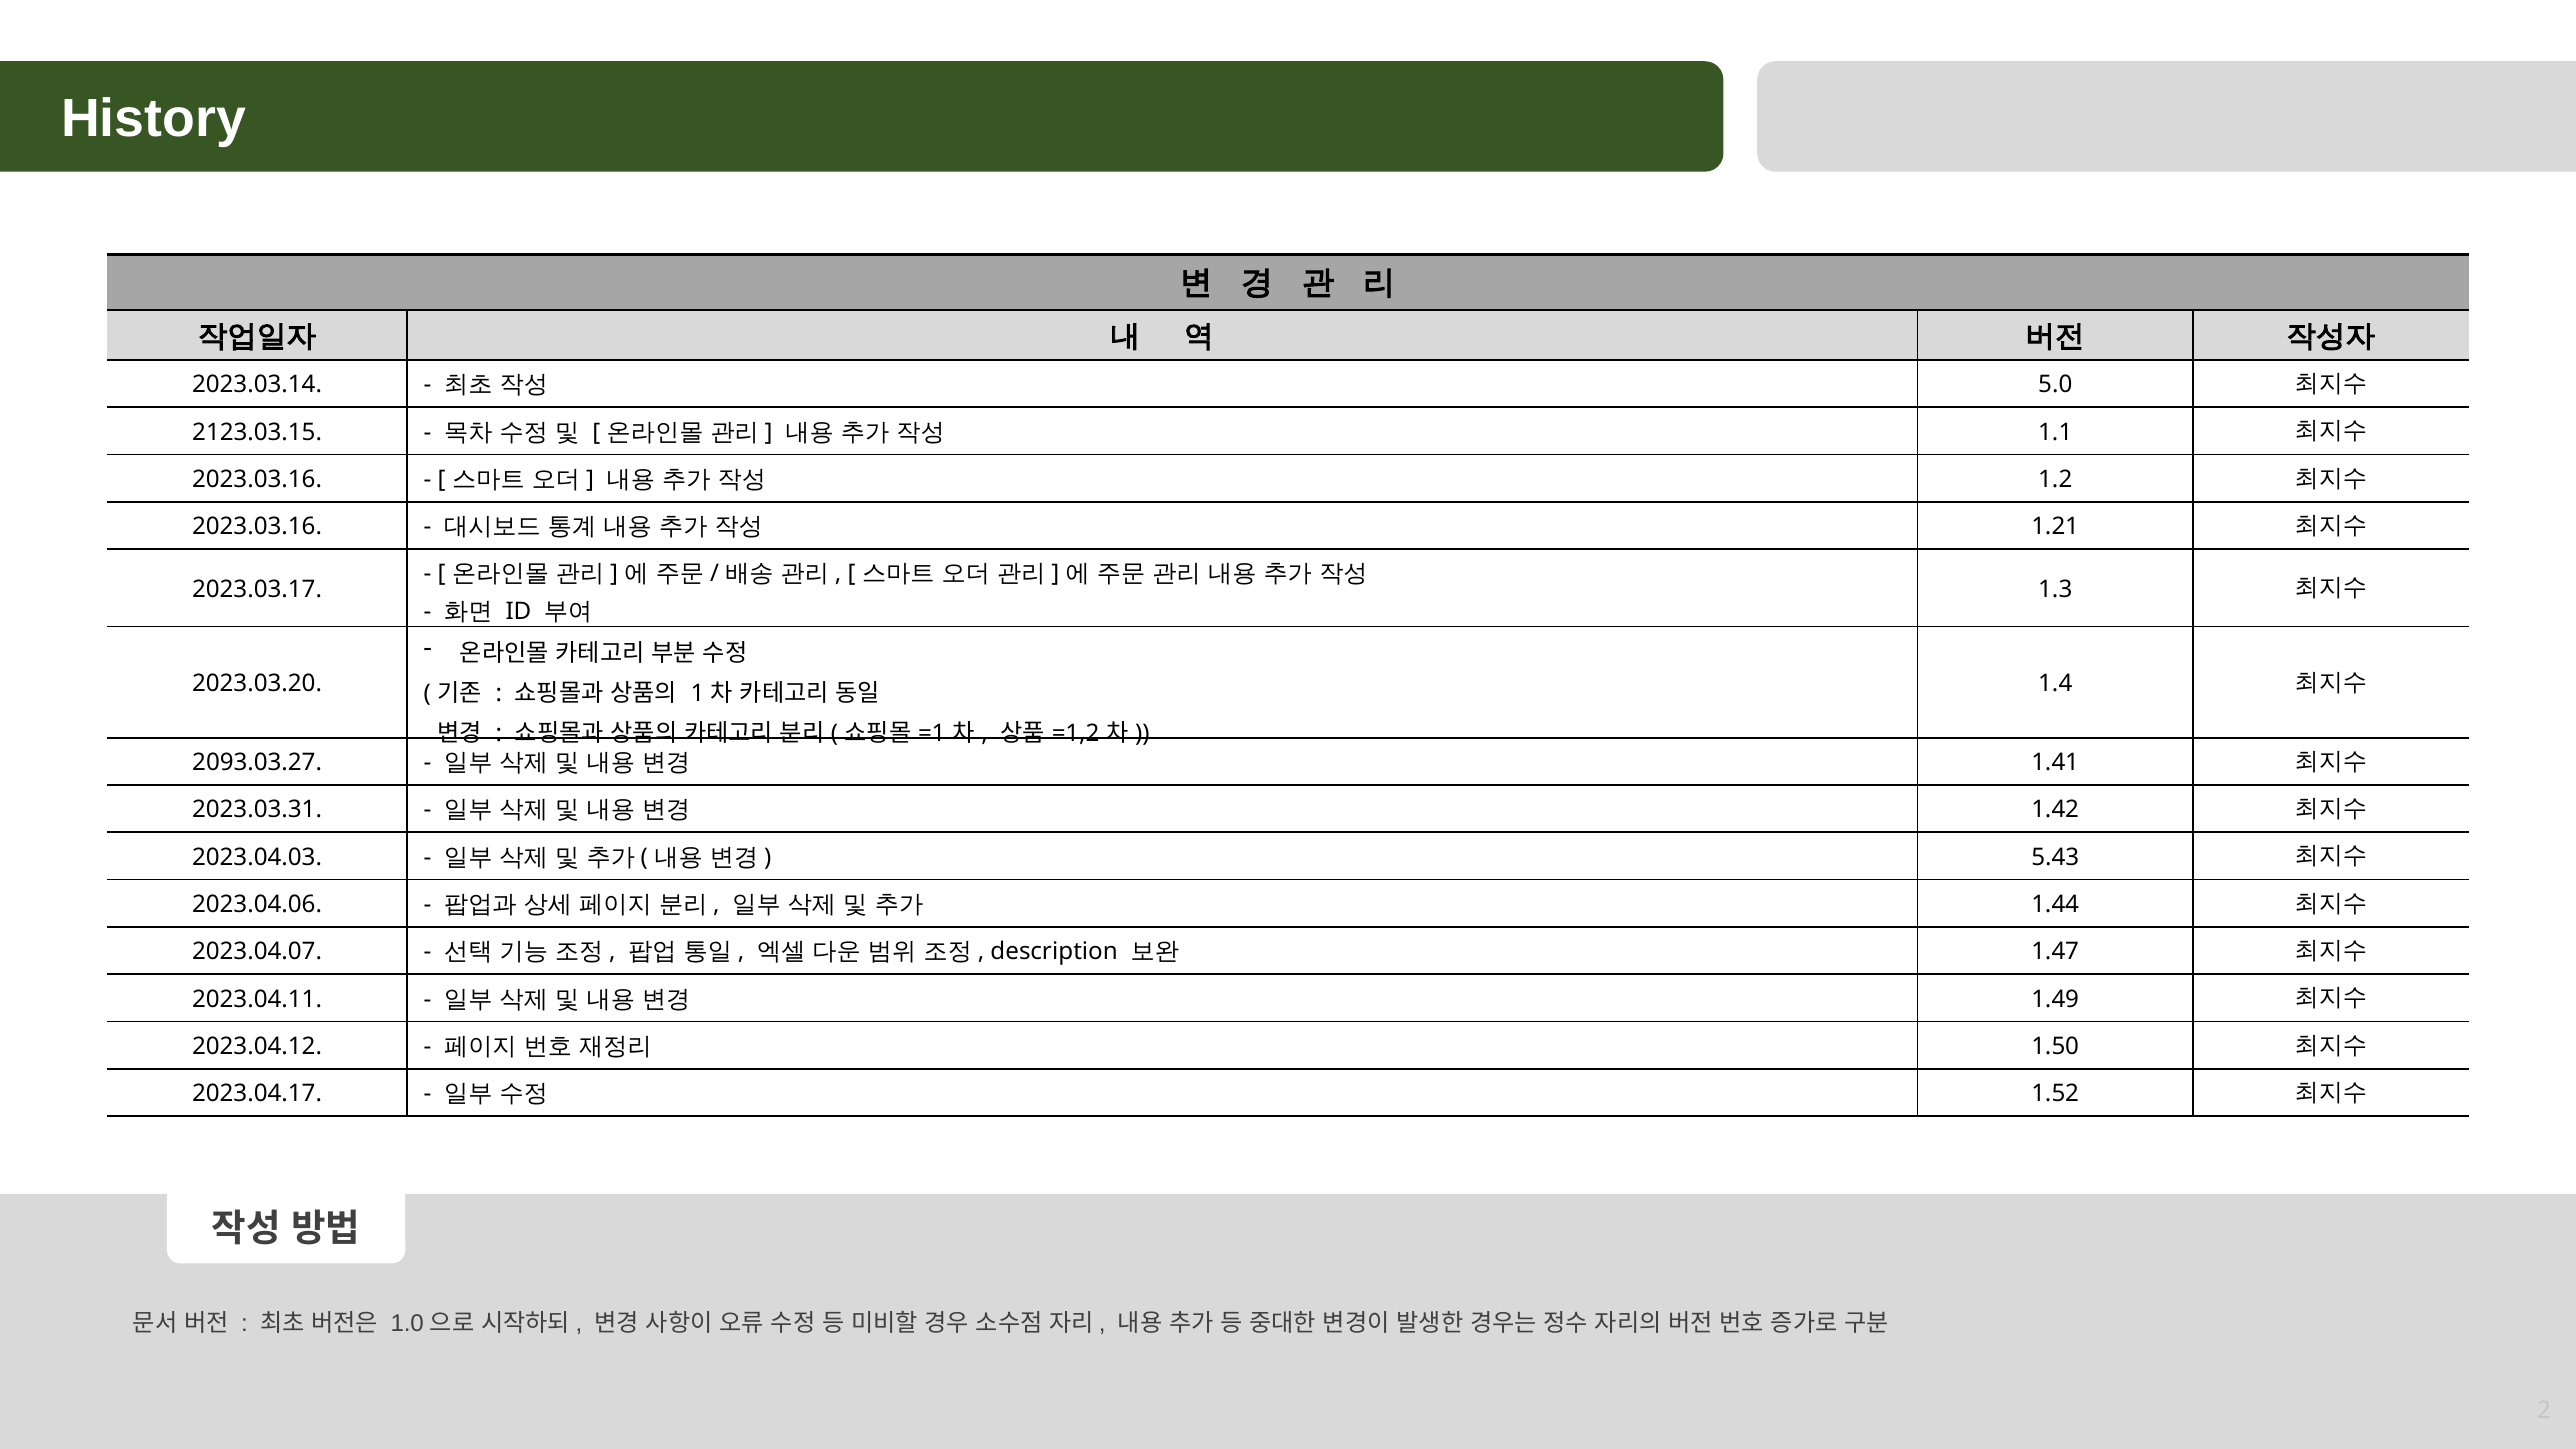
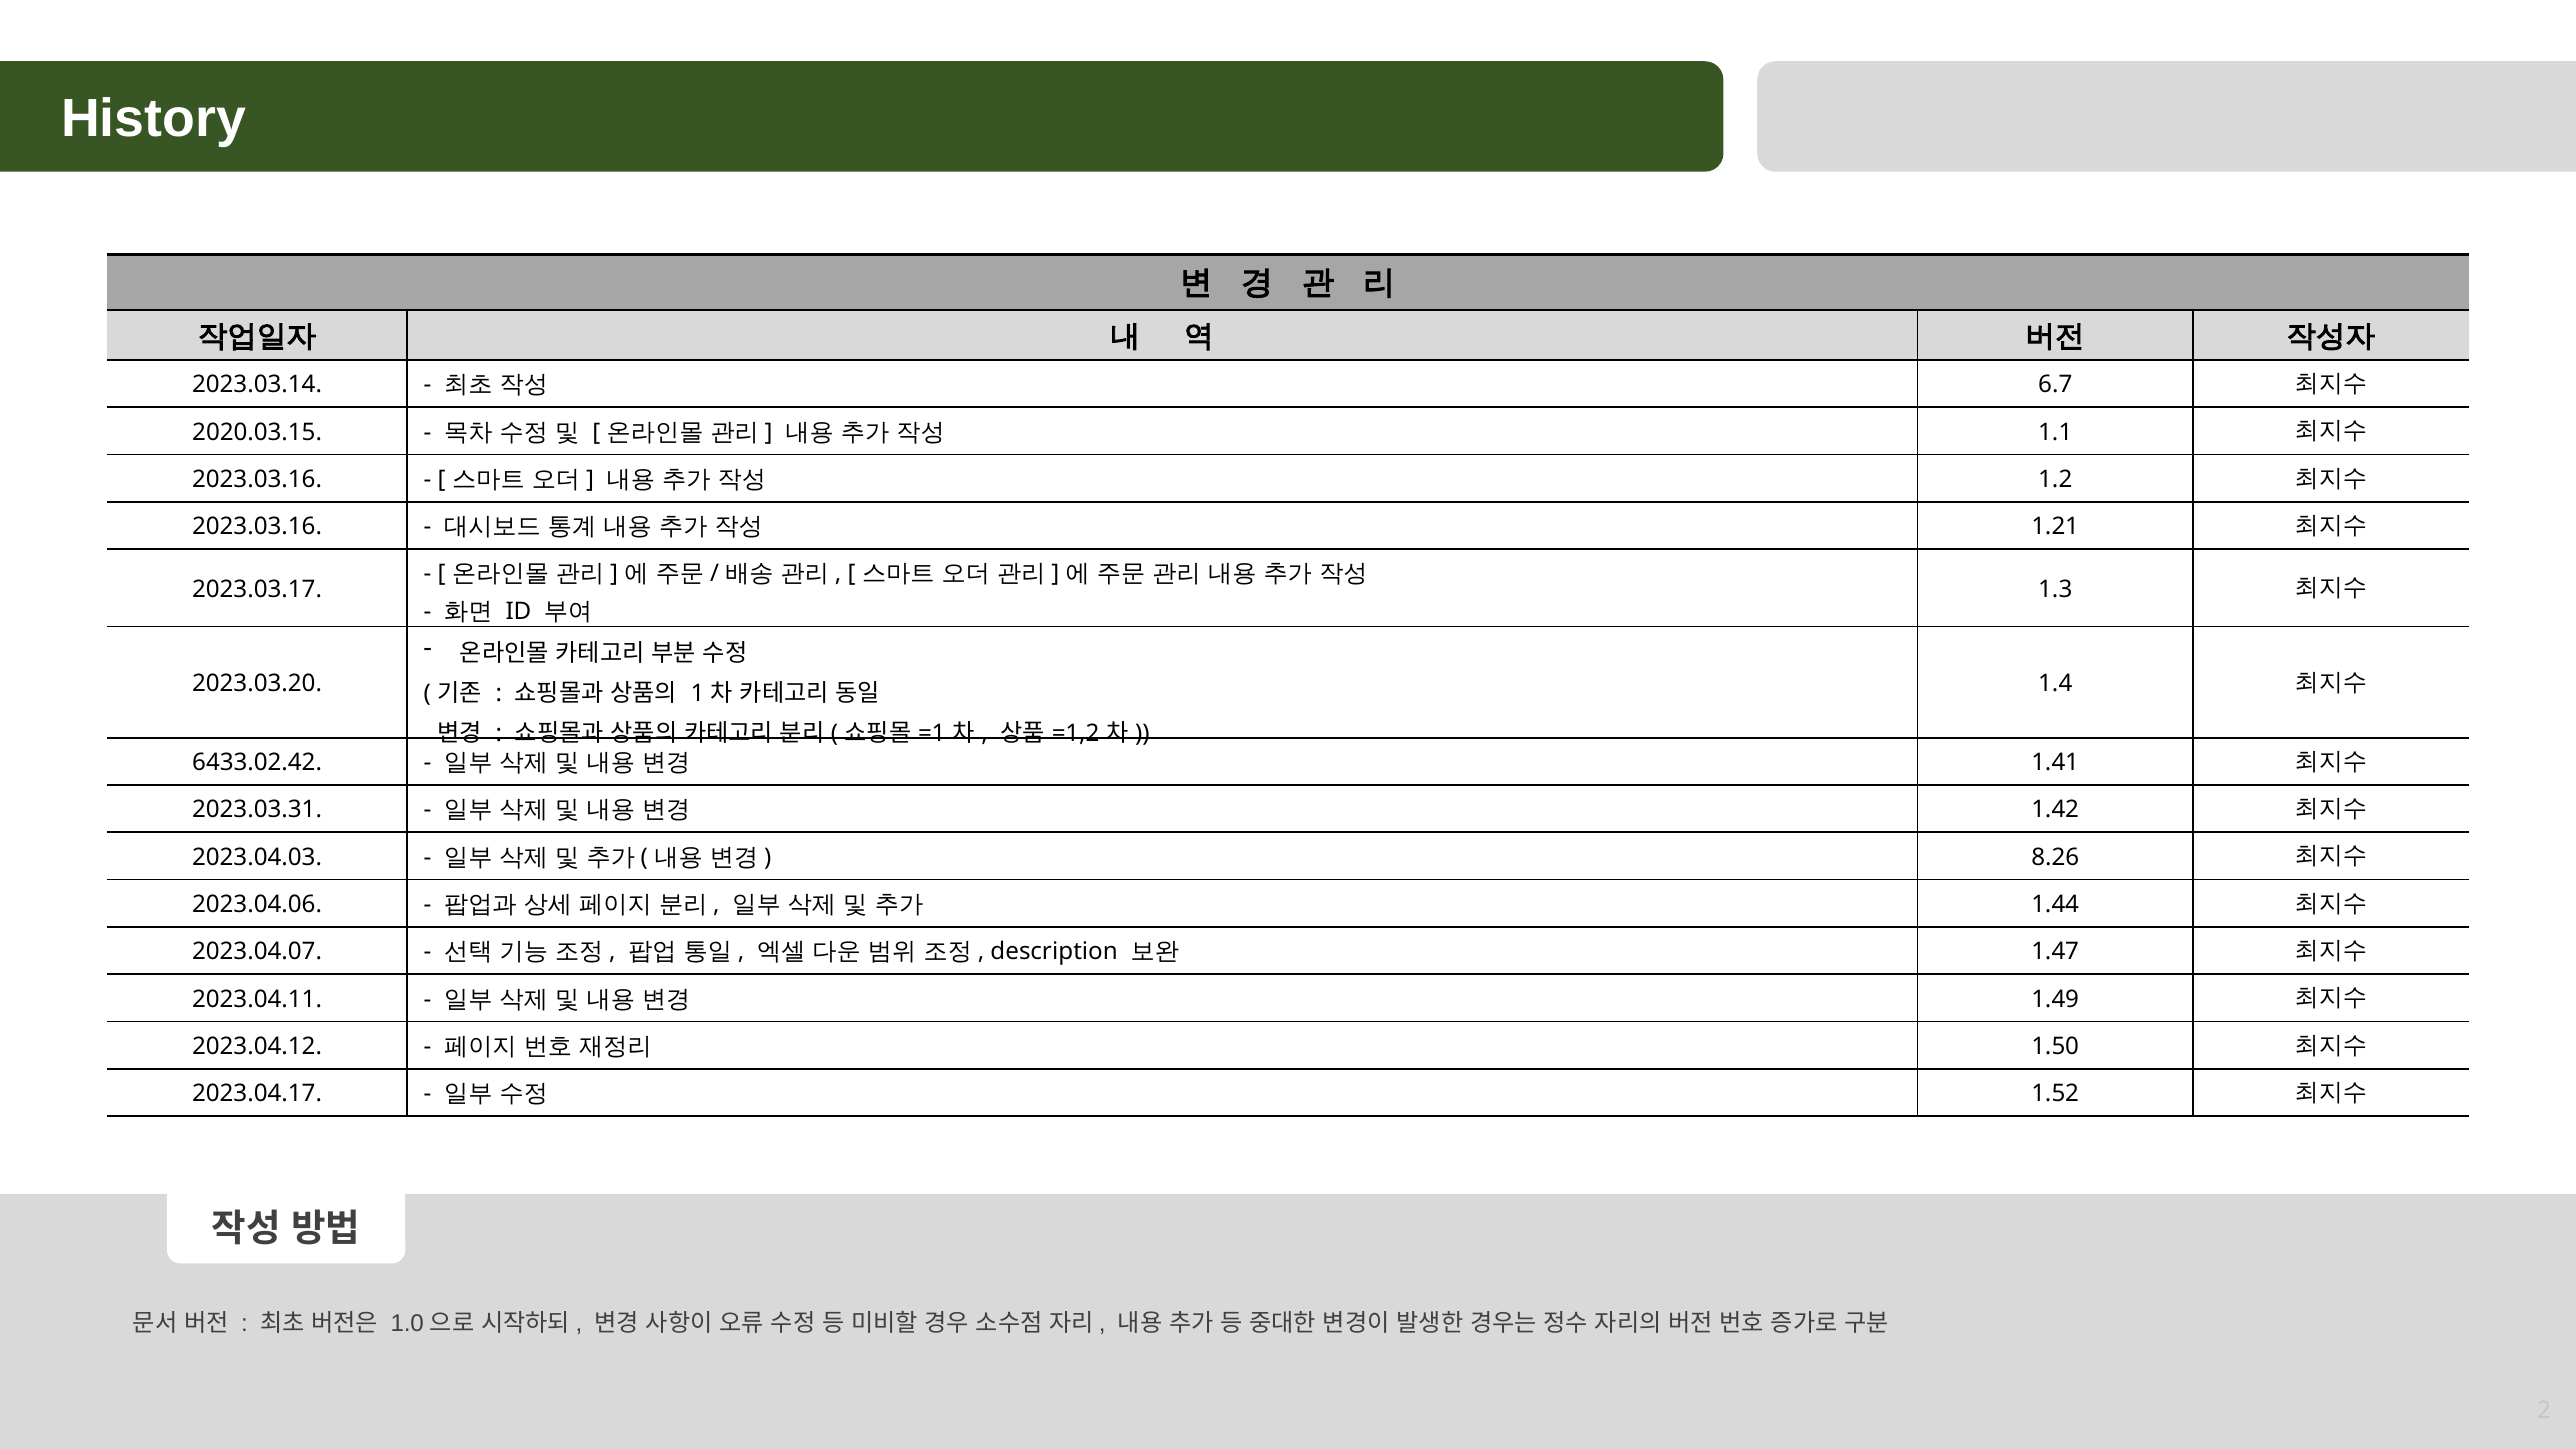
5.0: 5.0 -> 6.7
2123.03.15: 2123.03.15 -> 2020.03.15
2093.03.27: 2093.03.27 -> 6433.02.42
5.43: 5.43 -> 8.26
